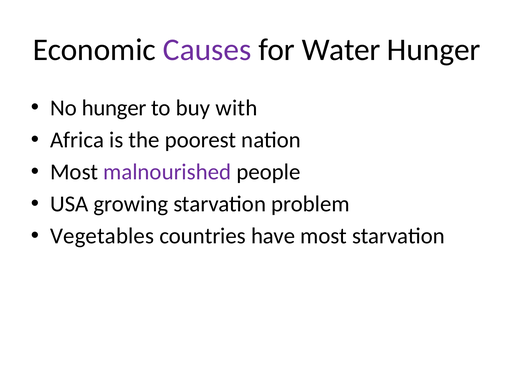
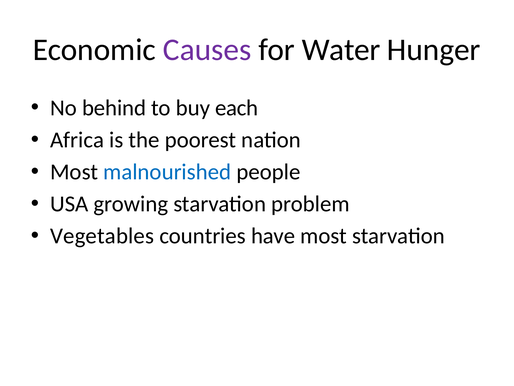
No hunger: hunger -> behind
with: with -> each
malnourished colour: purple -> blue
